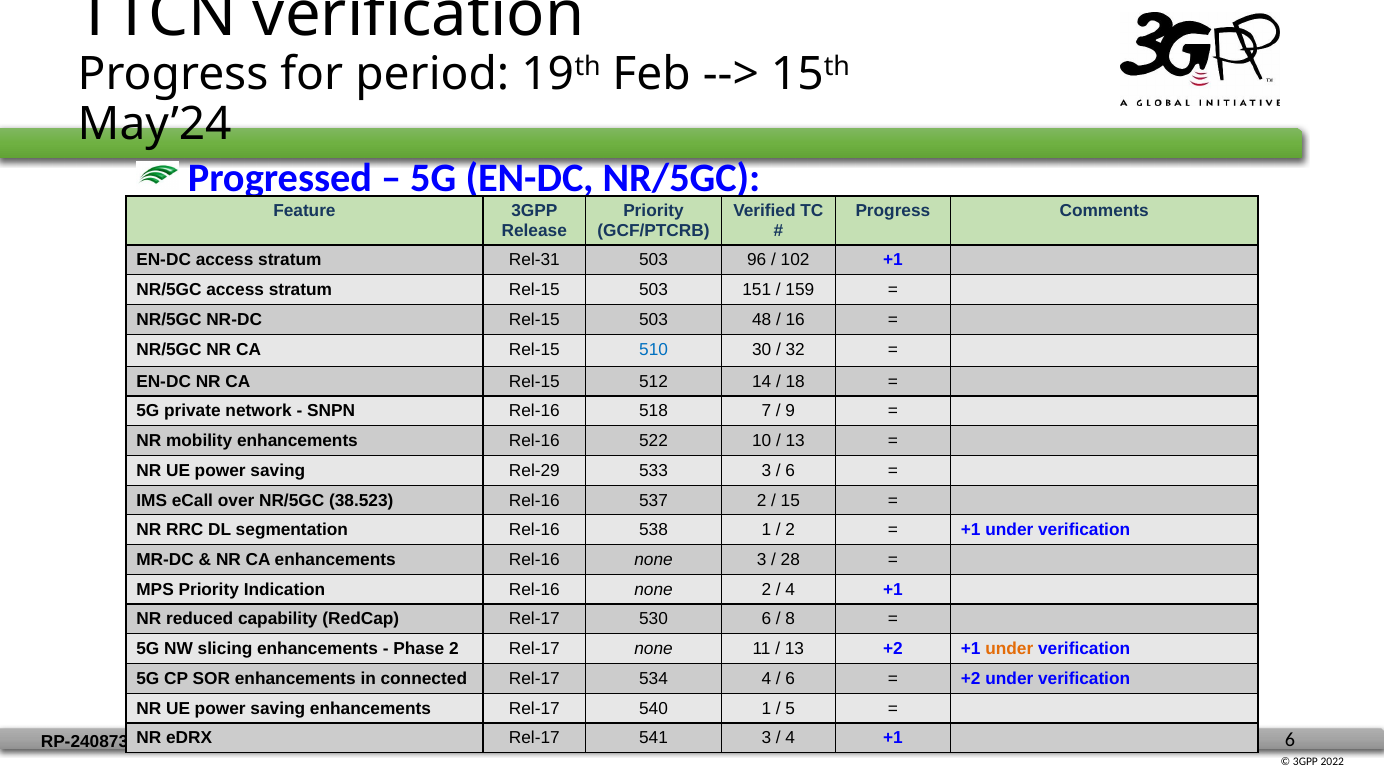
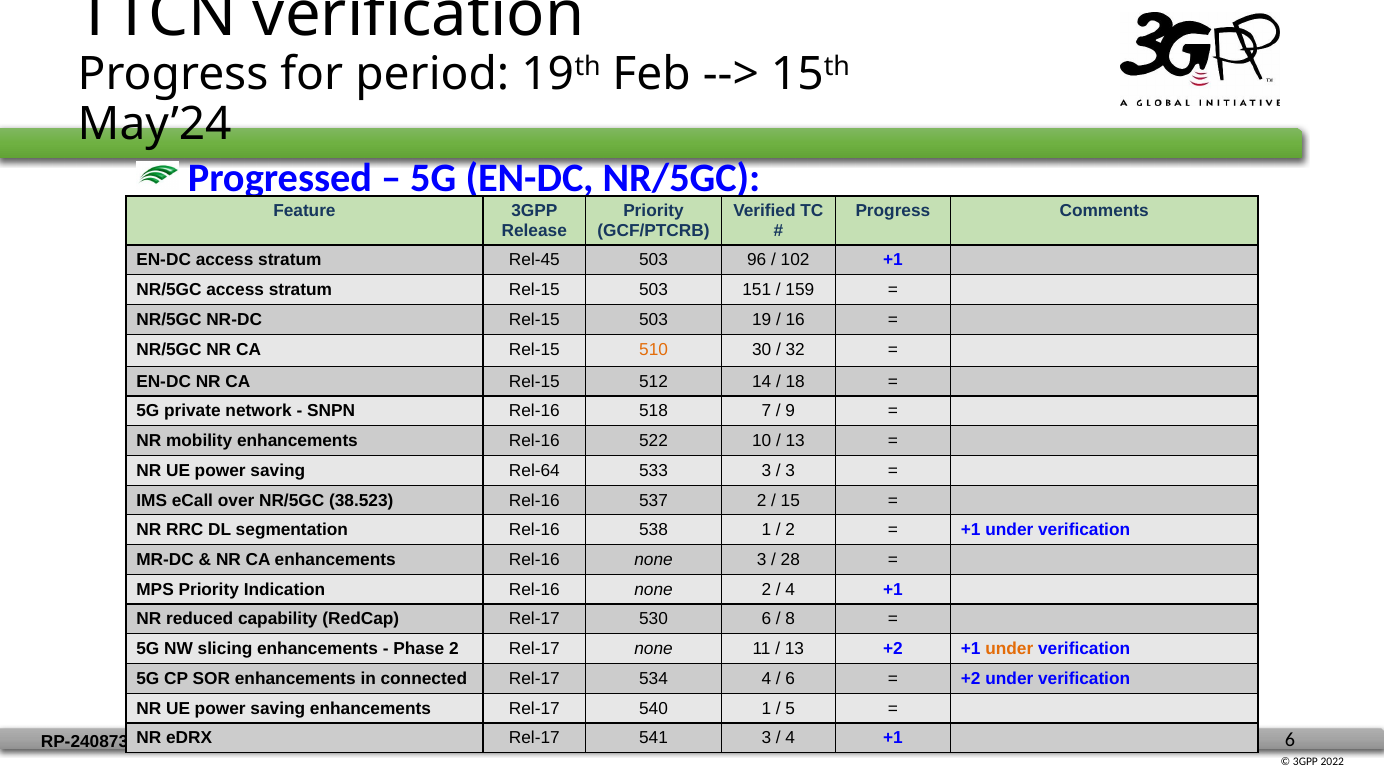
Rel-31: Rel-31 -> Rel-45
48: 48 -> 19
510 colour: blue -> orange
Rel-29: Rel-29 -> Rel-64
6 at (790, 470): 6 -> 3
